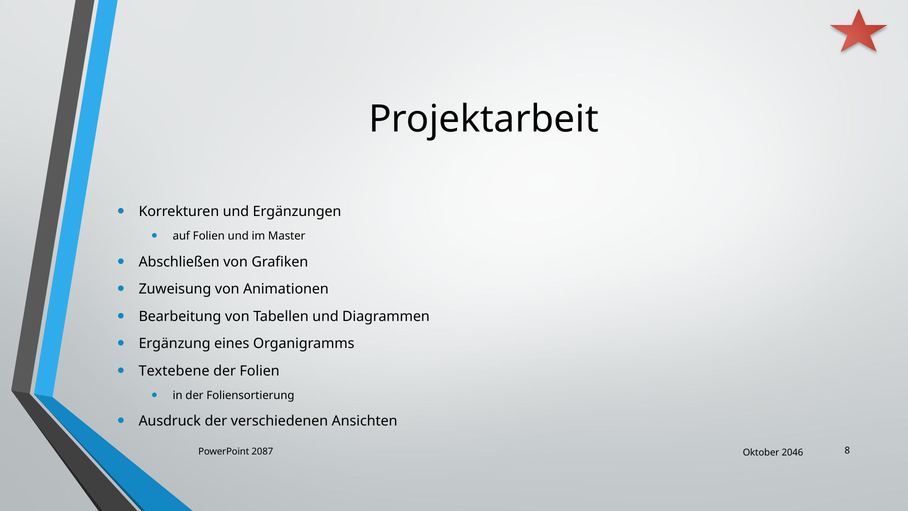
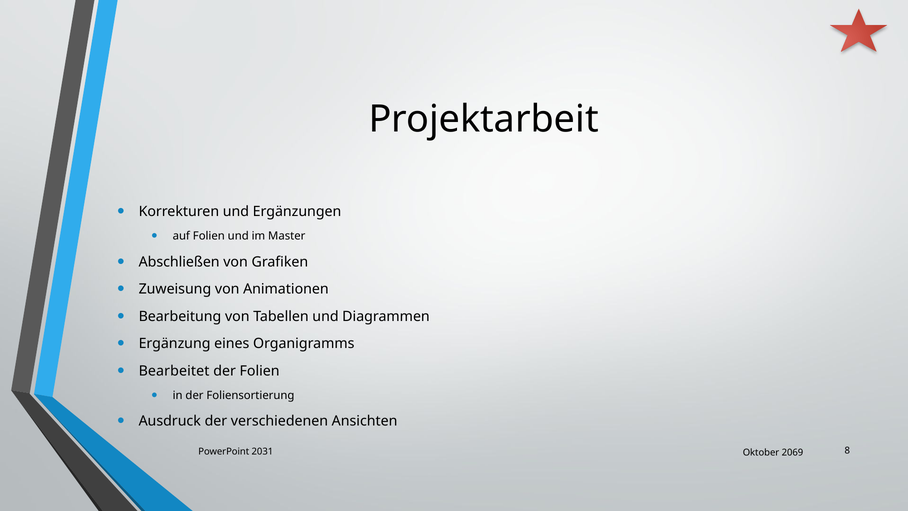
Textebene: Textebene -> Bearbeitet
2087: 2087 -> 2031
2046: 2046 -> 2069
